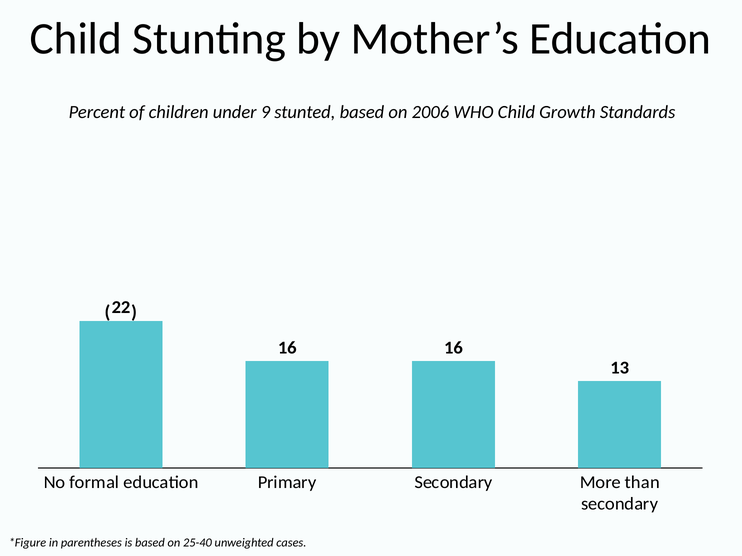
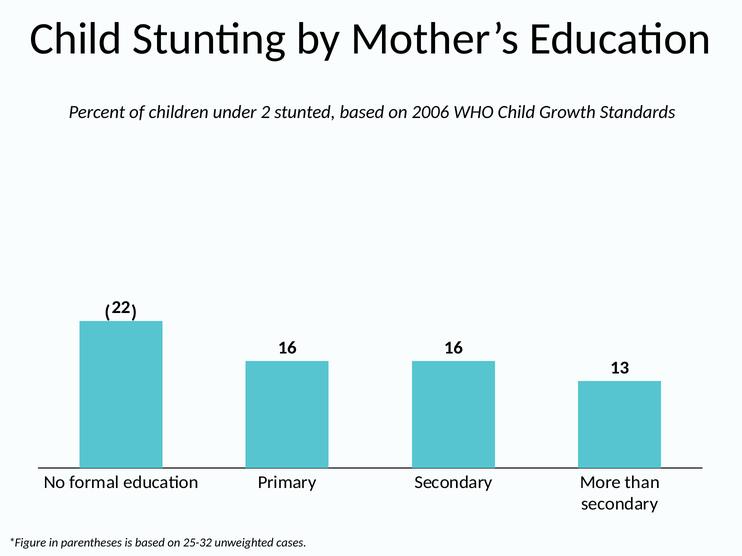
9: 9 -> 2
25-40: 25-40 -> 25-32
